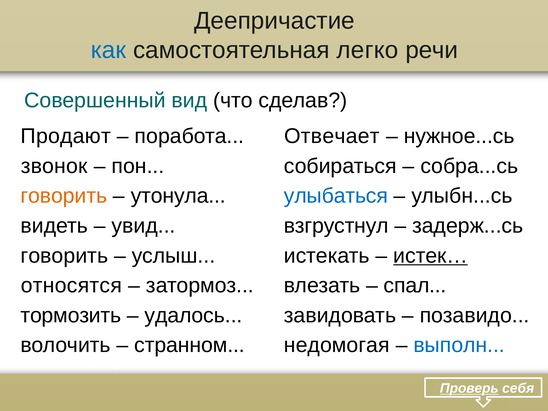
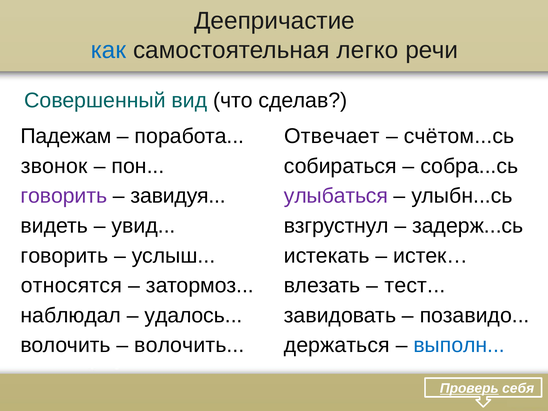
Продают: Продают -> Падежам
нужное...сь: нужное...сь -> счётом...сь
говорить at (64, 196) colour: orange -> purple
утонула: утонула -> завидуя
улыбаться colour: blue -> purple
истек… underline: present -> none
спал: спал -> тест
тормозить: тормозить -> наблюдал
странном at (190, 345): странном -> волочить
недомогая: недомогая -> держаться
